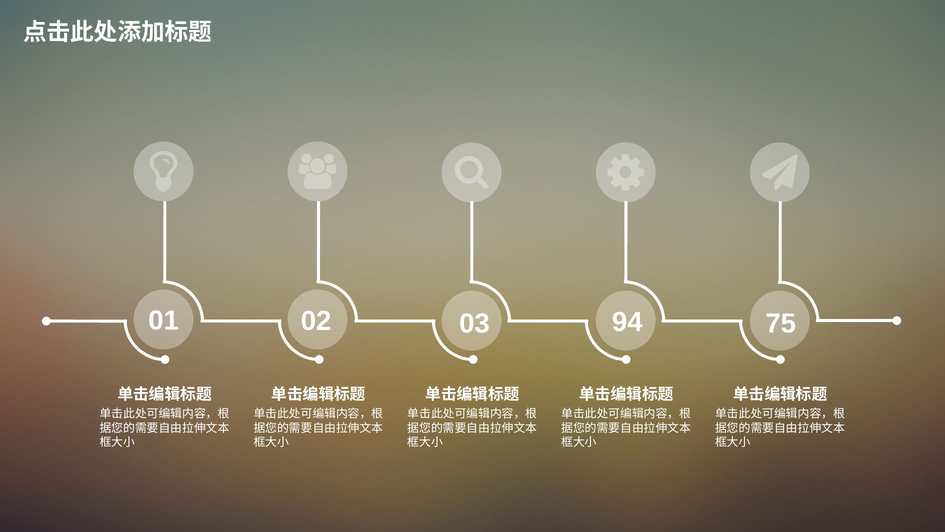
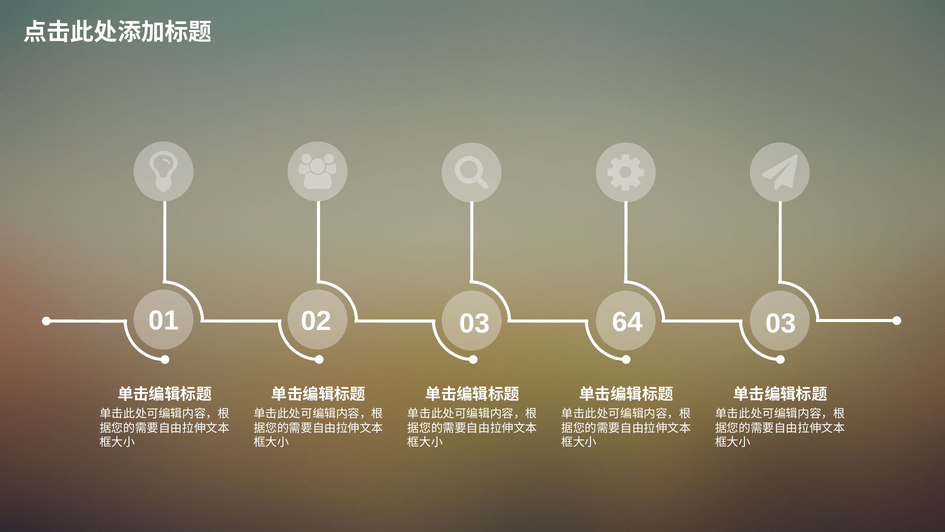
94: 94 -> 64
02 75: 75 -> 03
